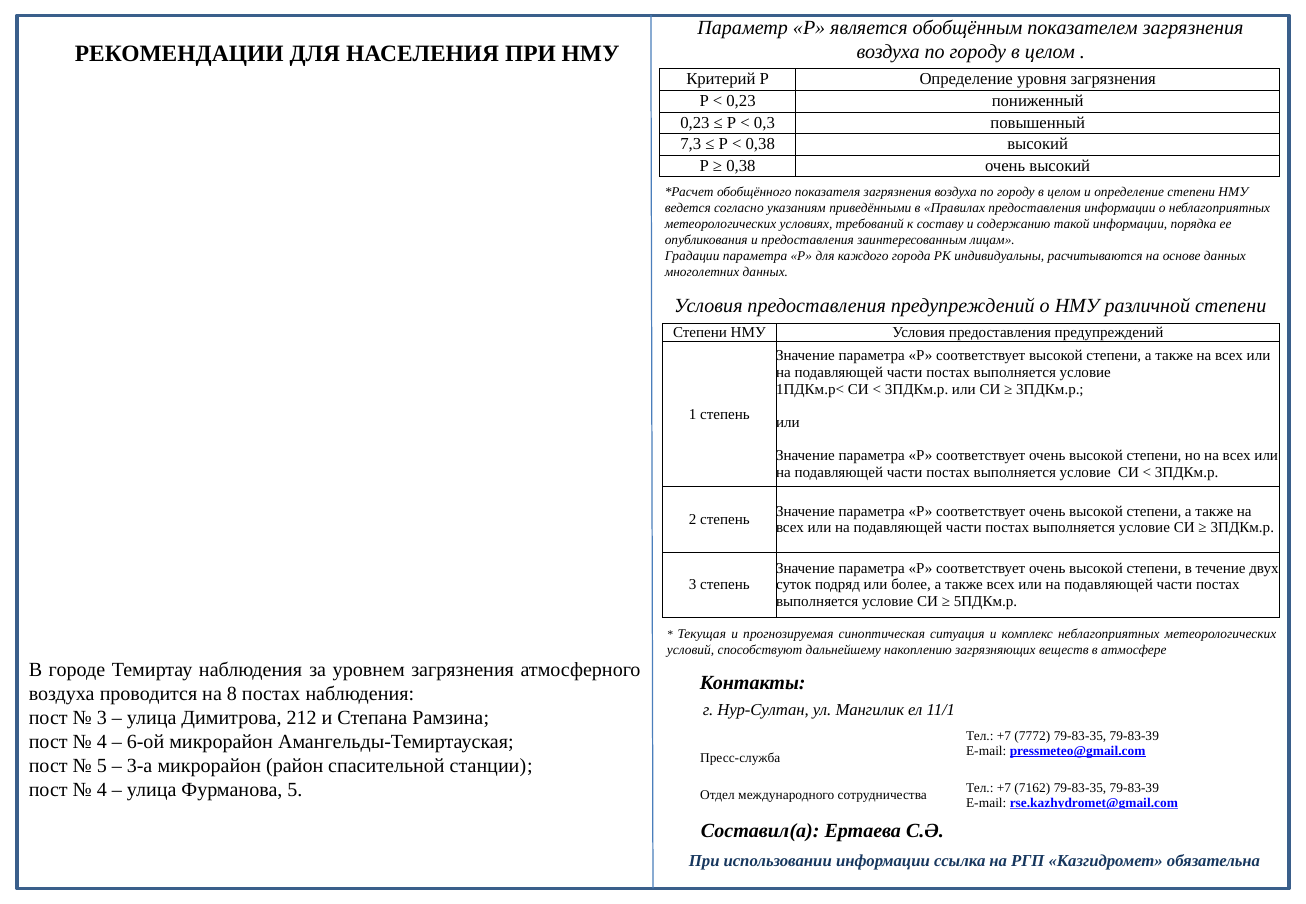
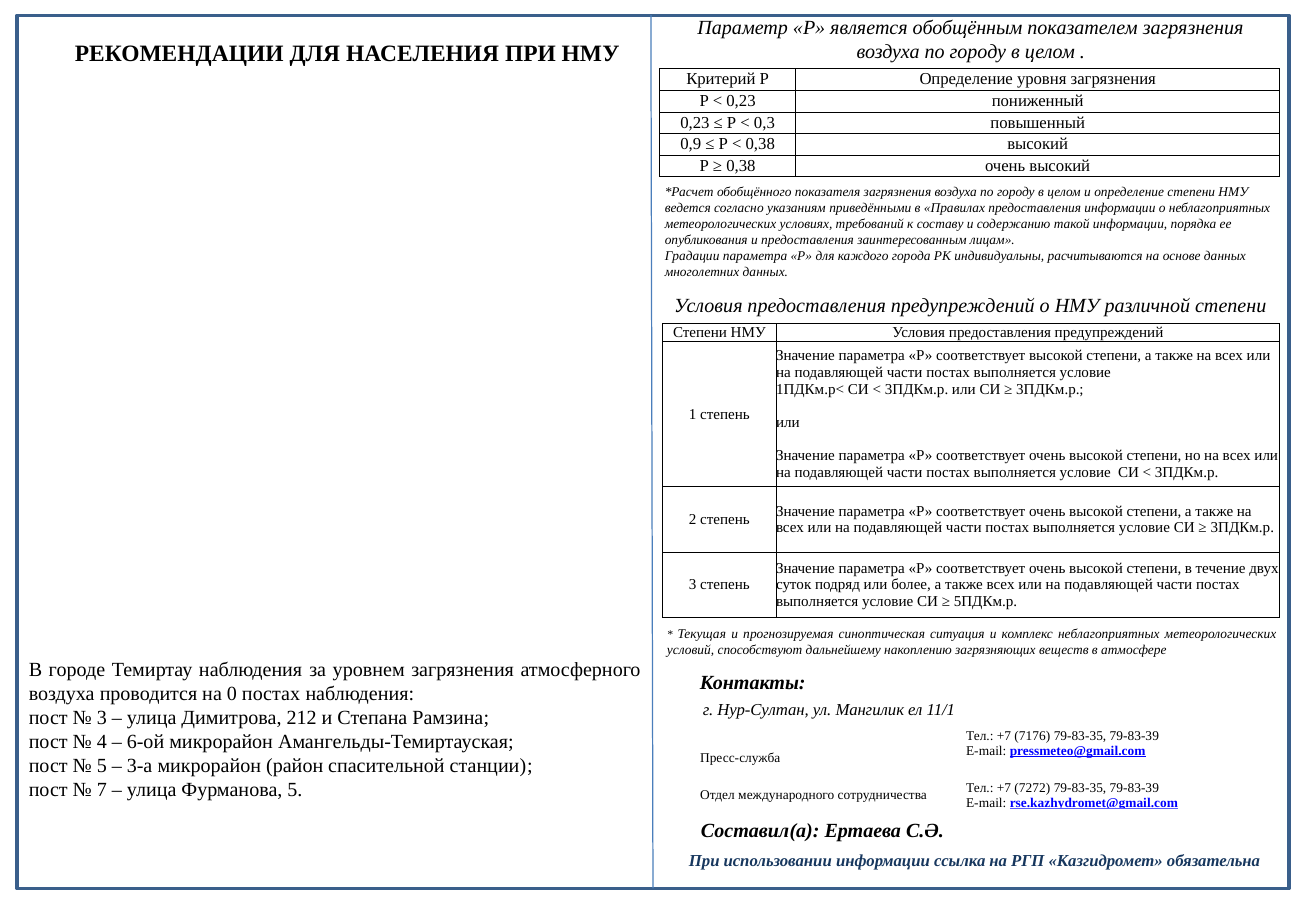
7,3: 7,3 -> 0,9
8: 8 -> 0
7772: 7772 -> 7176
4 at (102, 790): 4 -> 7
7162: 7162 -> 7272
